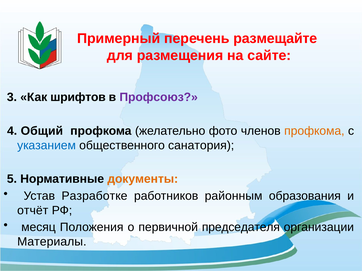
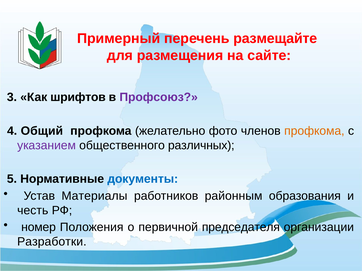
указанием colour: blue -> purple
санатория: санатория -> различных
документы colour: orange -> blue
Разработке: Разработке -> Материалы
отчёт: отчёт -> честь
месяц: месяц -> номер
Материалы: Материалы -> Разработки
